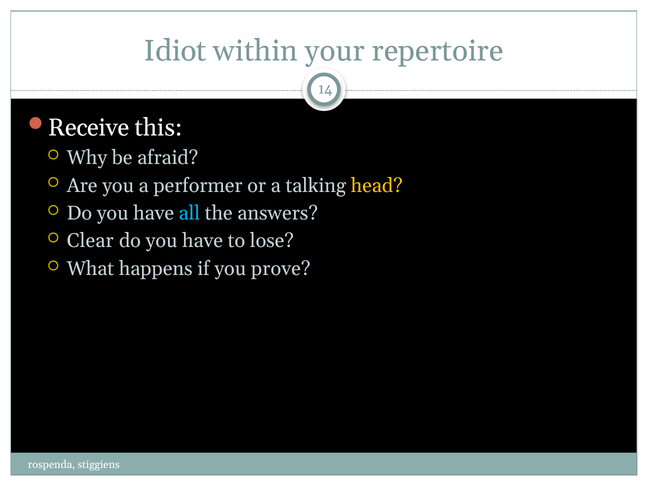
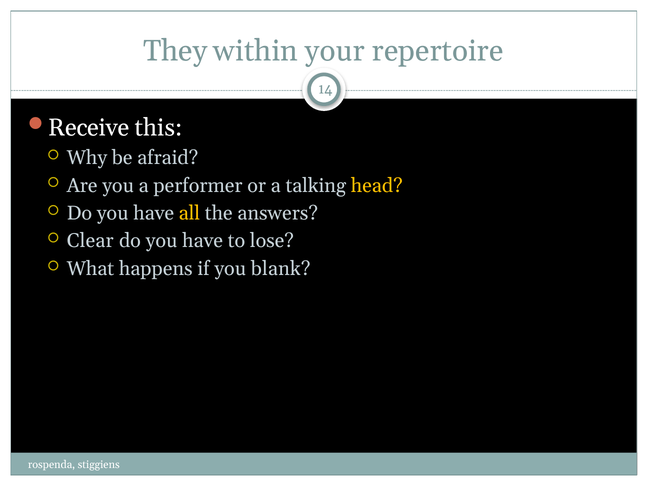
Idiot: Idiot -> They
all colour: light blue -> yellow
prove: prove -> blank
